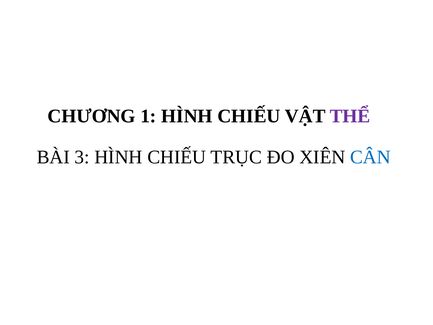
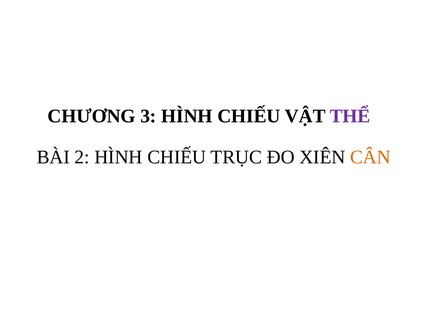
1: 1 -> 3
3: 3 -> 2
CÂN colour: blue -> orange
